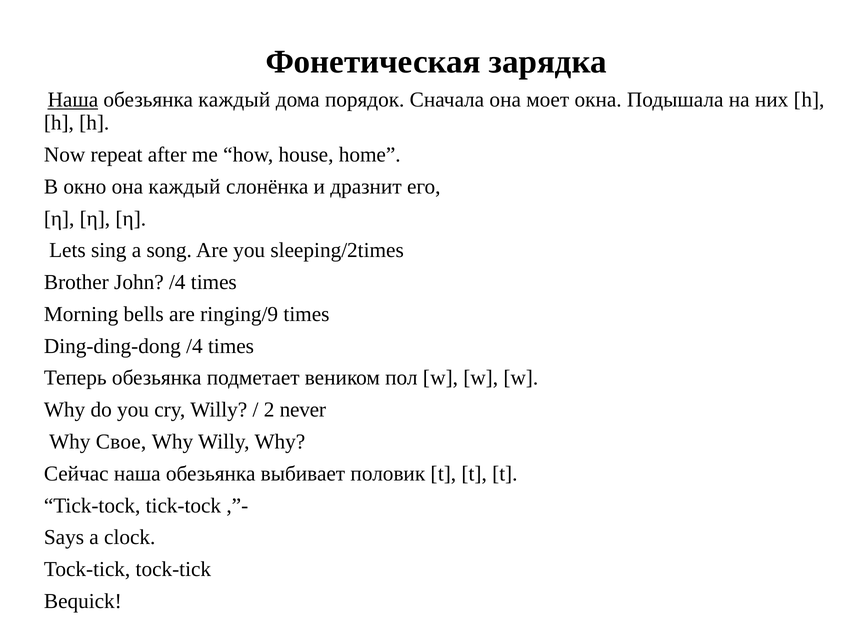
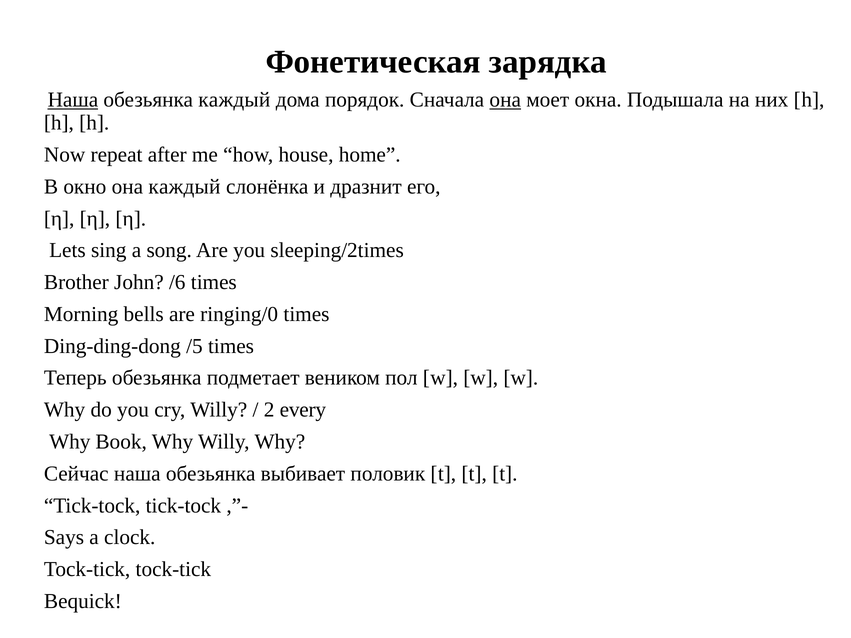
она at (505, 100) underline: none -> present
John /4: /4 -> /6
ringing/9: ringing/9 -> ringing/0
Ding-ding-dong /4: /4 -> /5
never: never -> every
Свое: Свое -> Book
